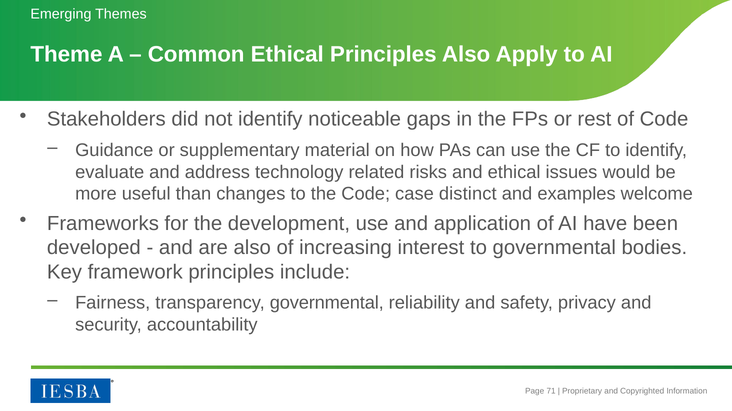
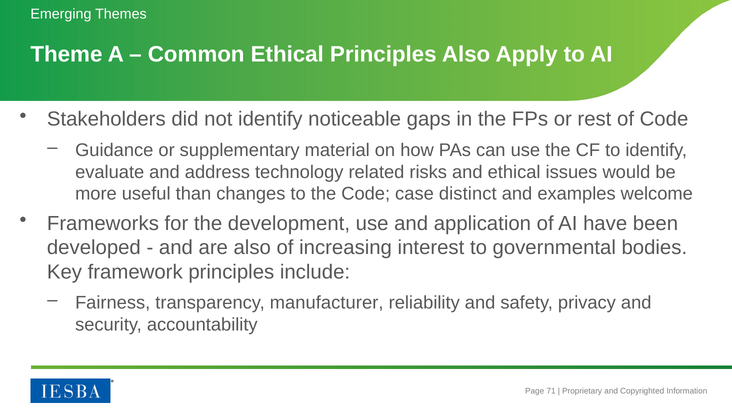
transparency governmental: governmental -> manufacturer
